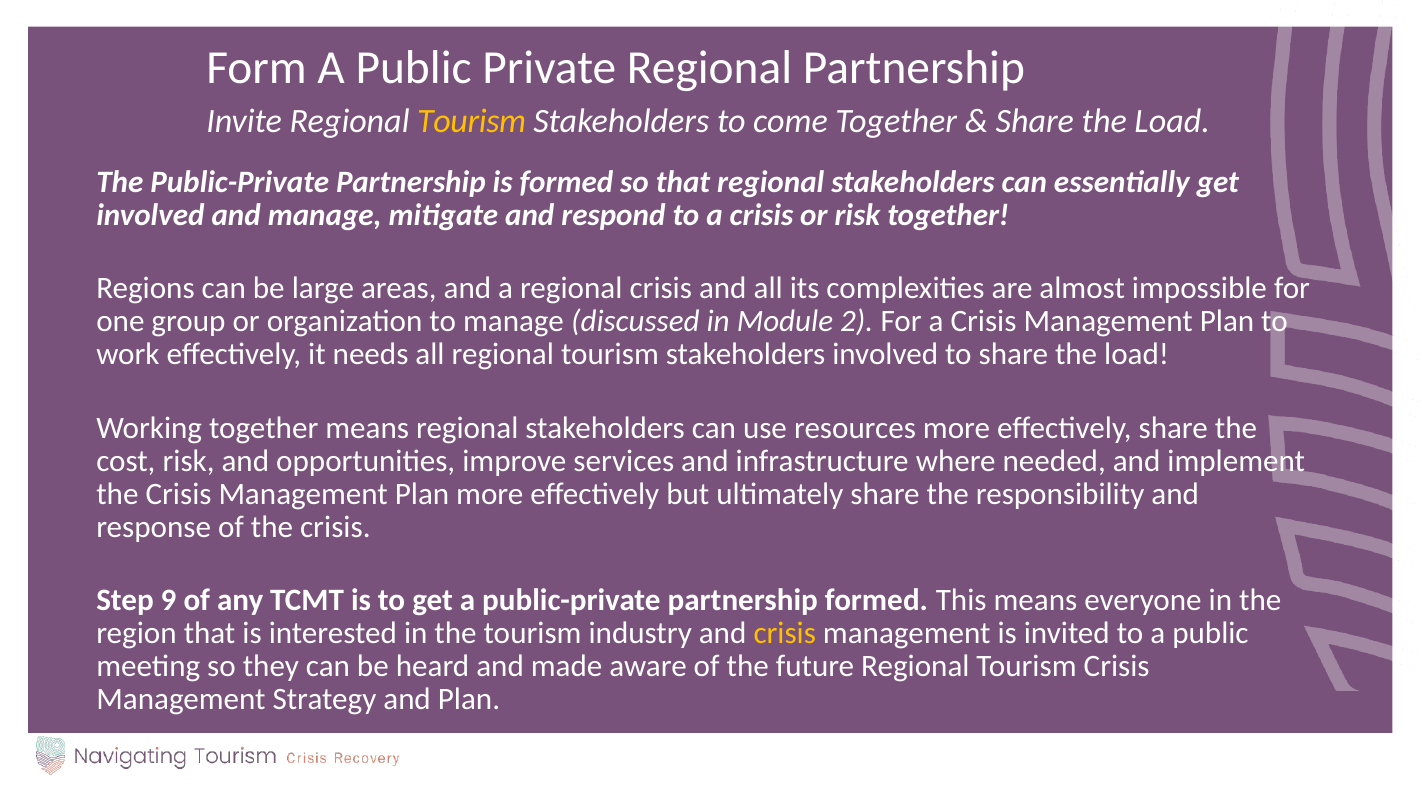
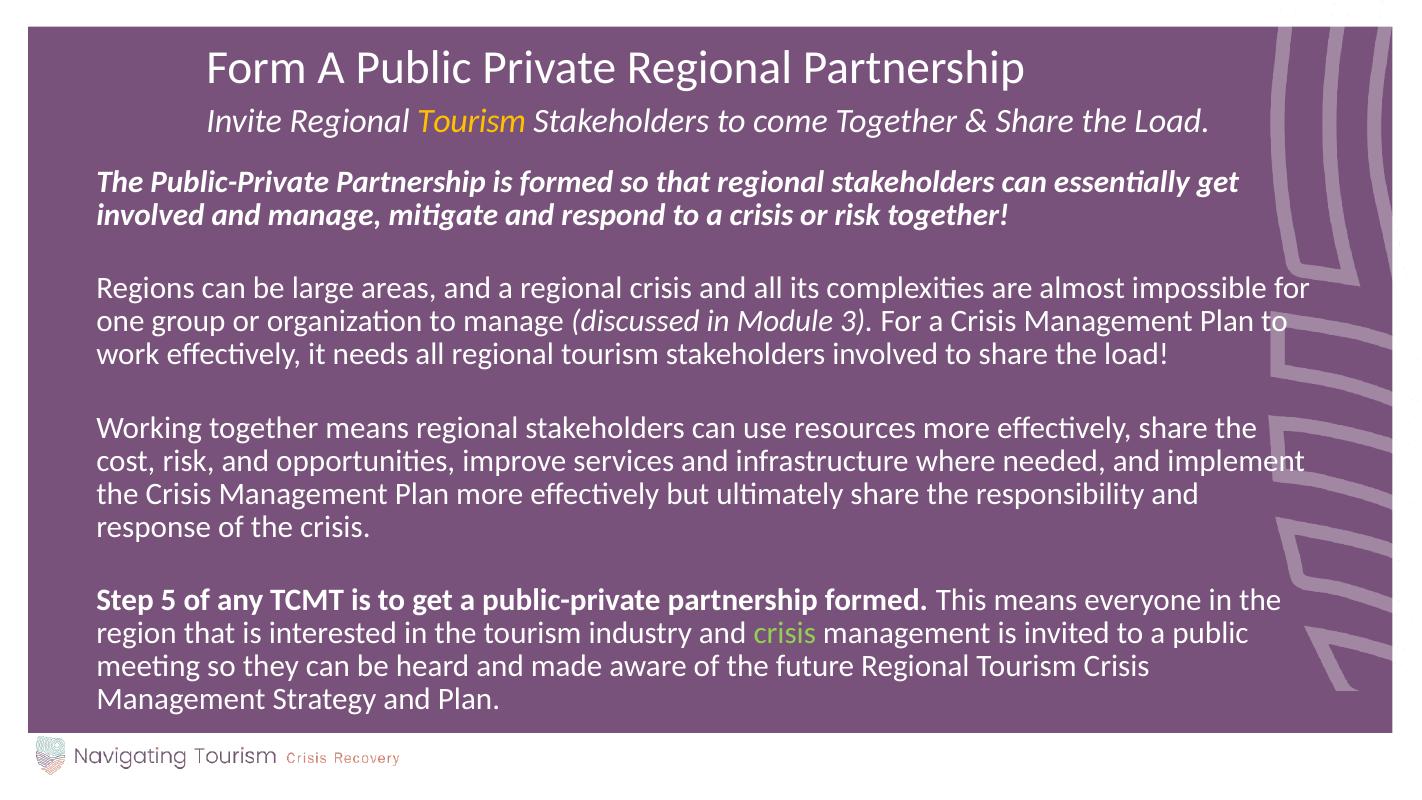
2: 2 -> 3
9: 9 -> 5
crisis at (785, 633) colour: yellow -> light green
